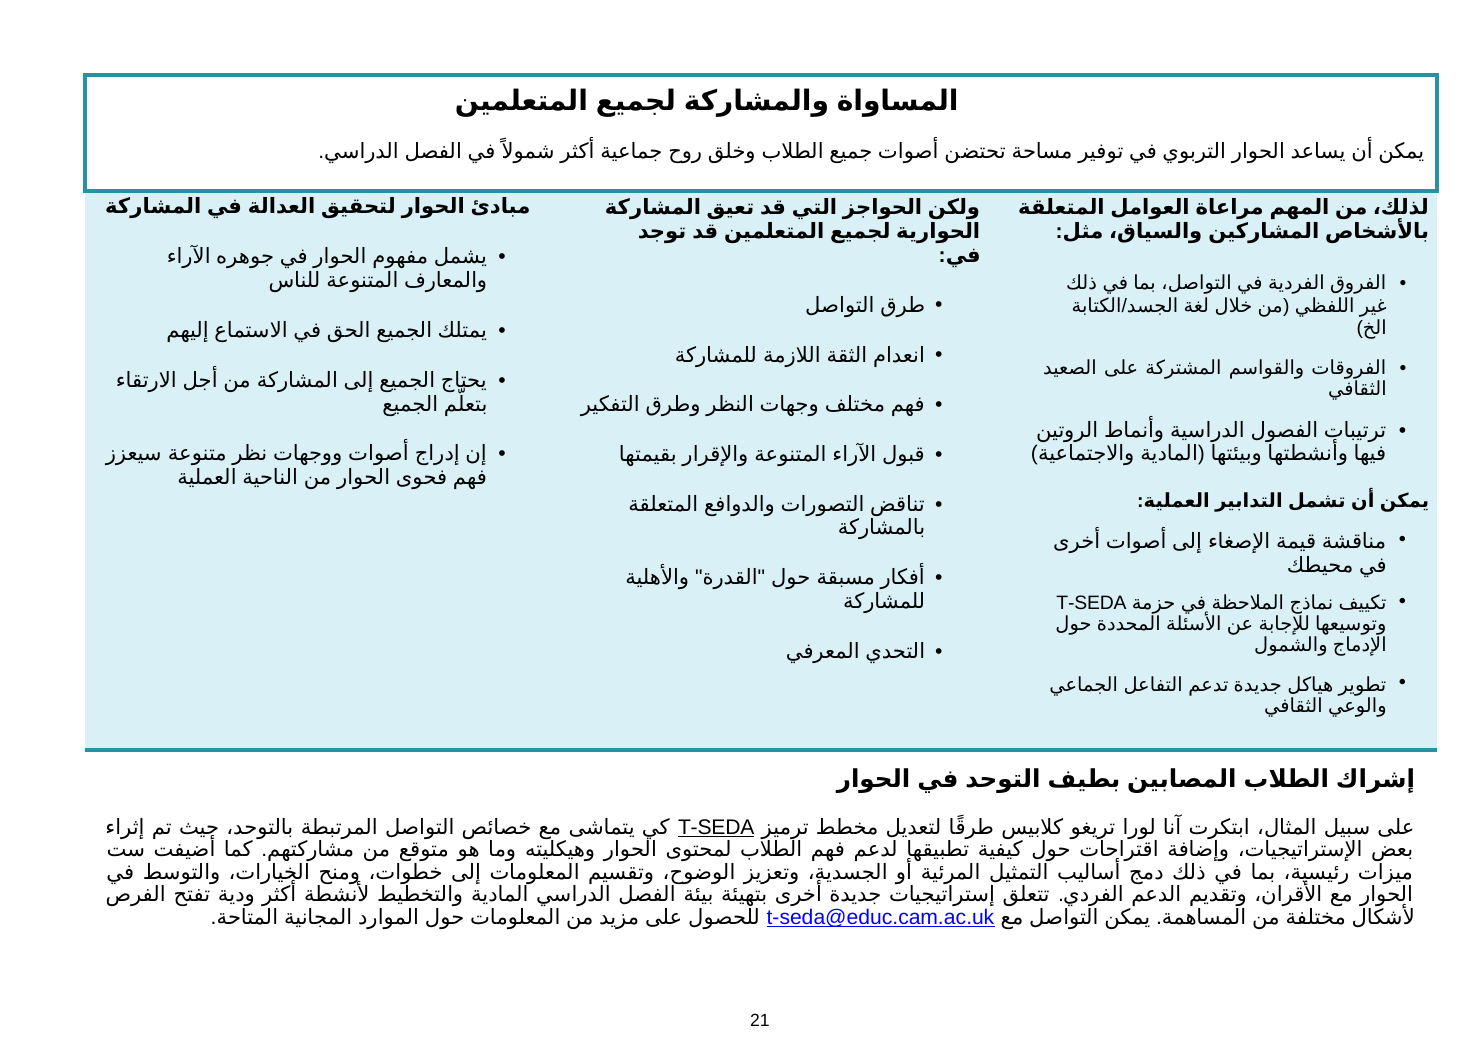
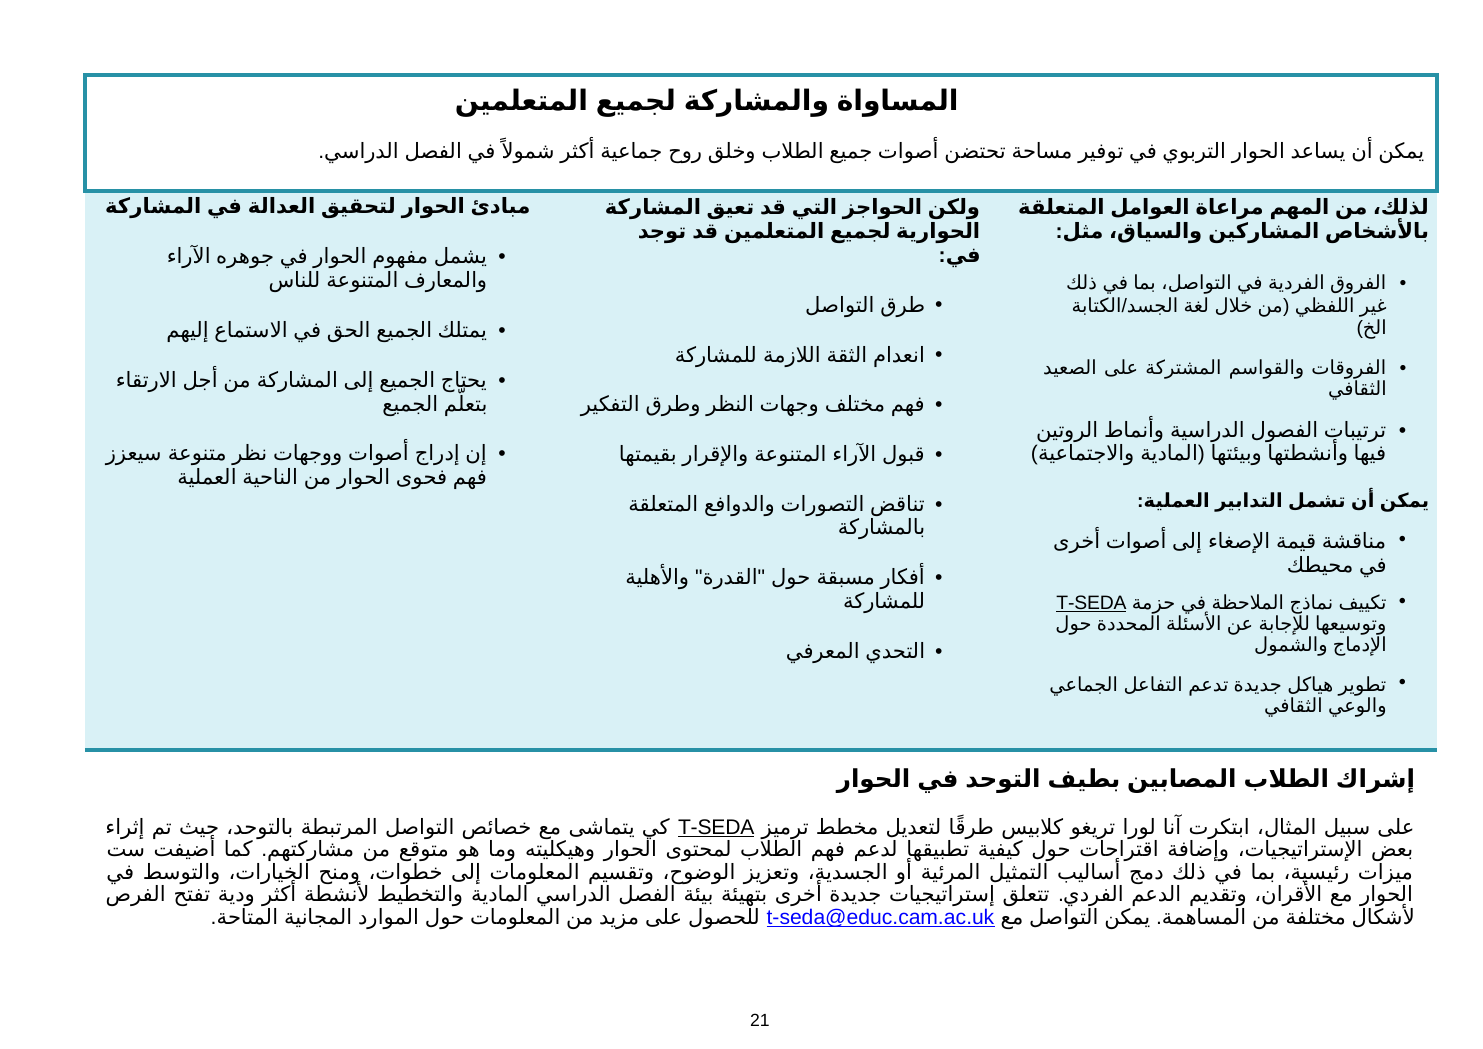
T-SEDA at (1091, 603) underline: none -> present
